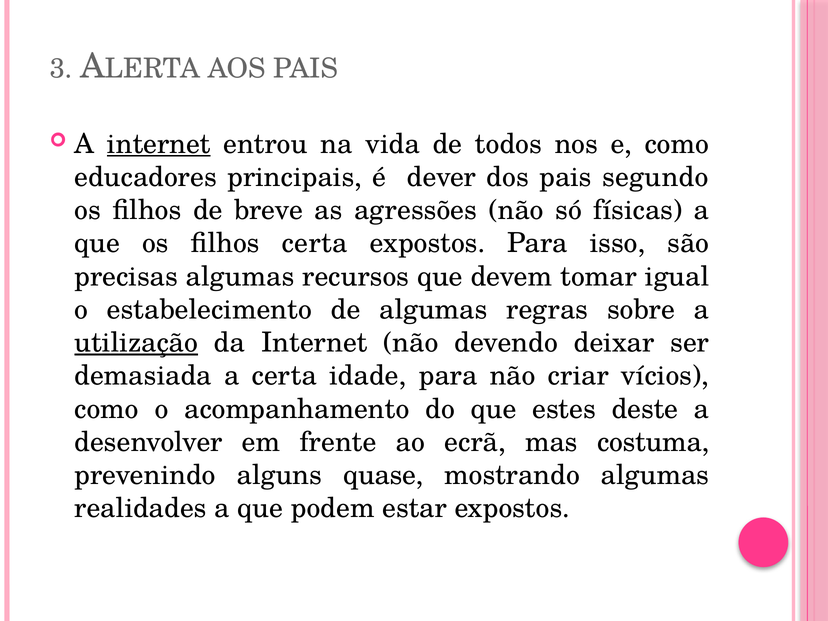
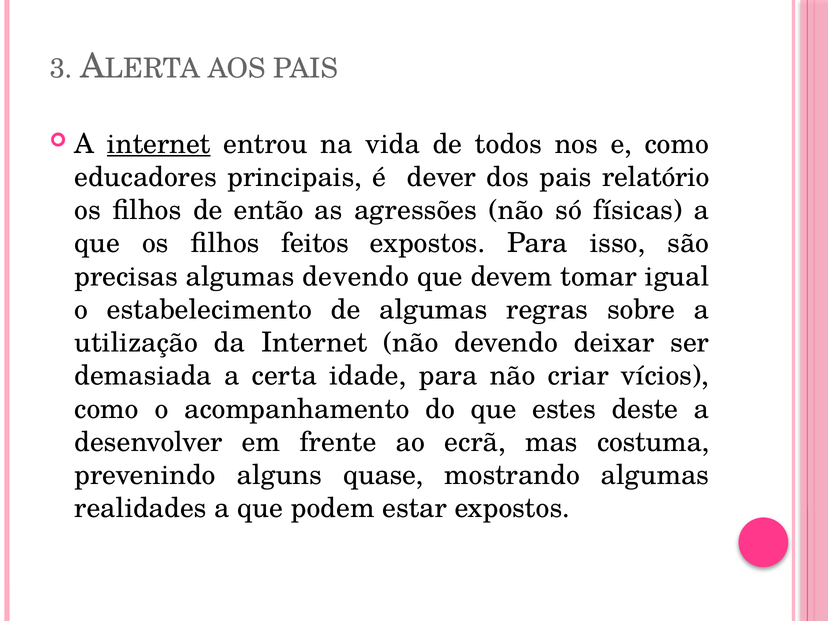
segundo: segundo -> relatório
breve: breve -> então
filhos certa: certa -> feitos
algumas recursos: recursos -> devendo
utilização underline: present -> none
